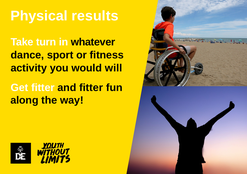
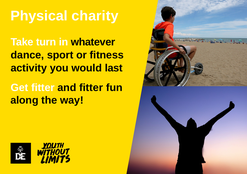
results: results -> charity
will: will -> last
